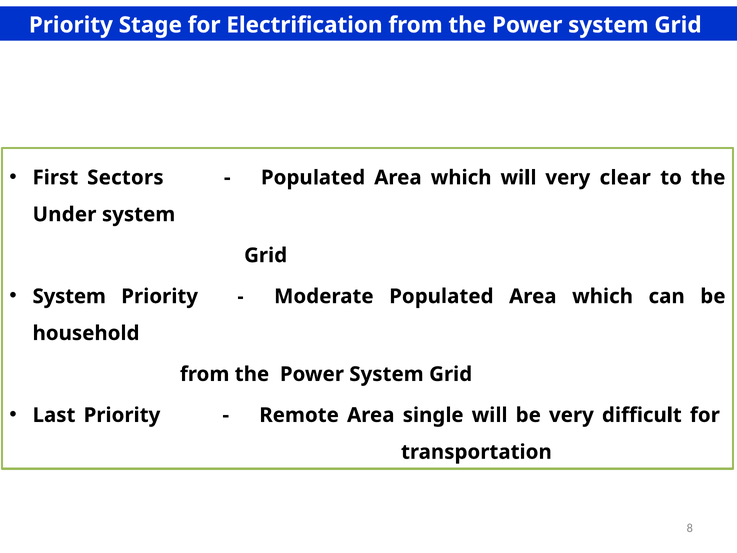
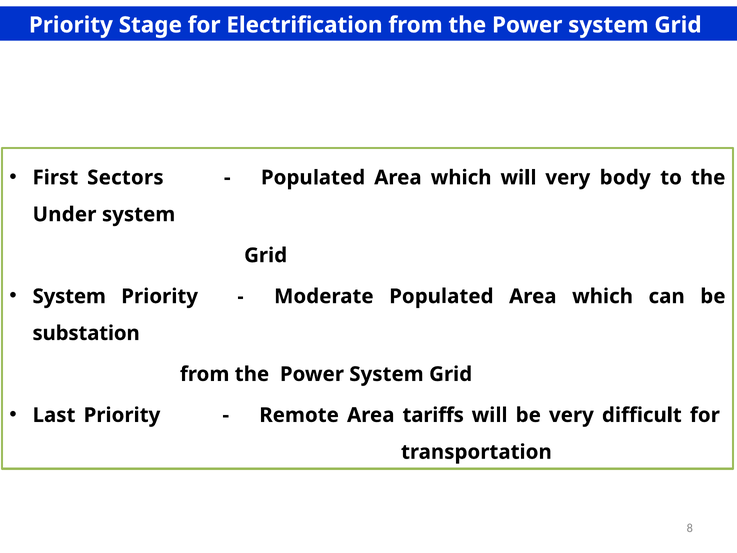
clear: clear -> body
household: household -> substation
single: single -> tariffs
